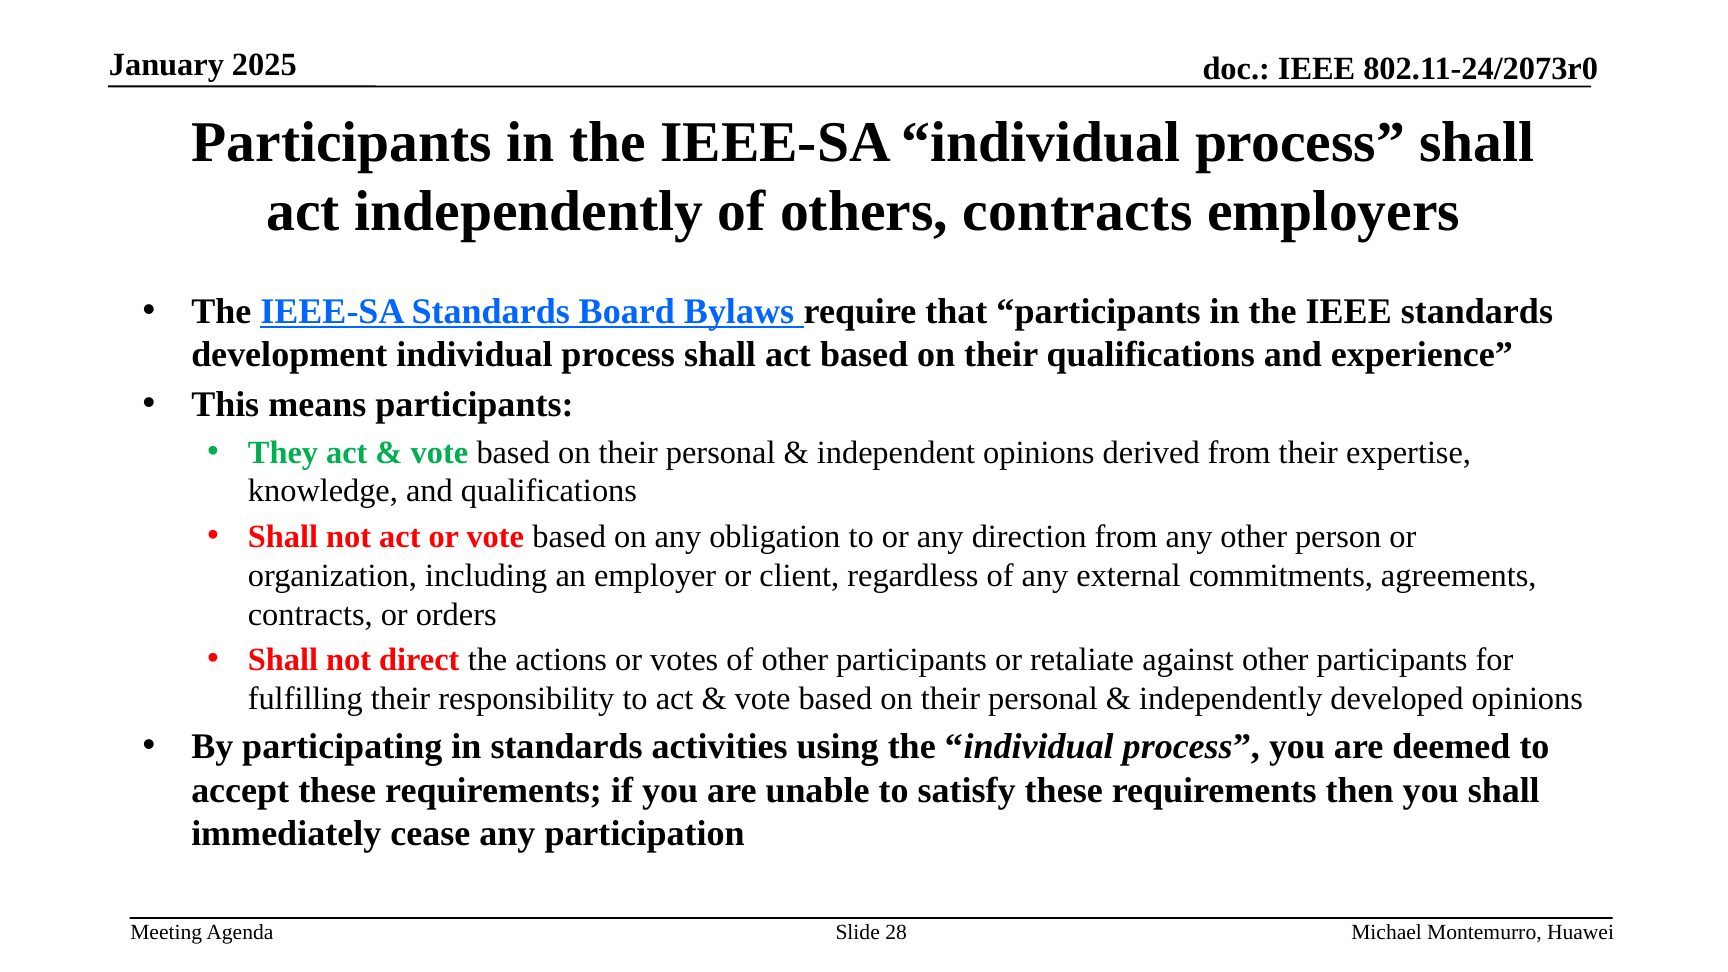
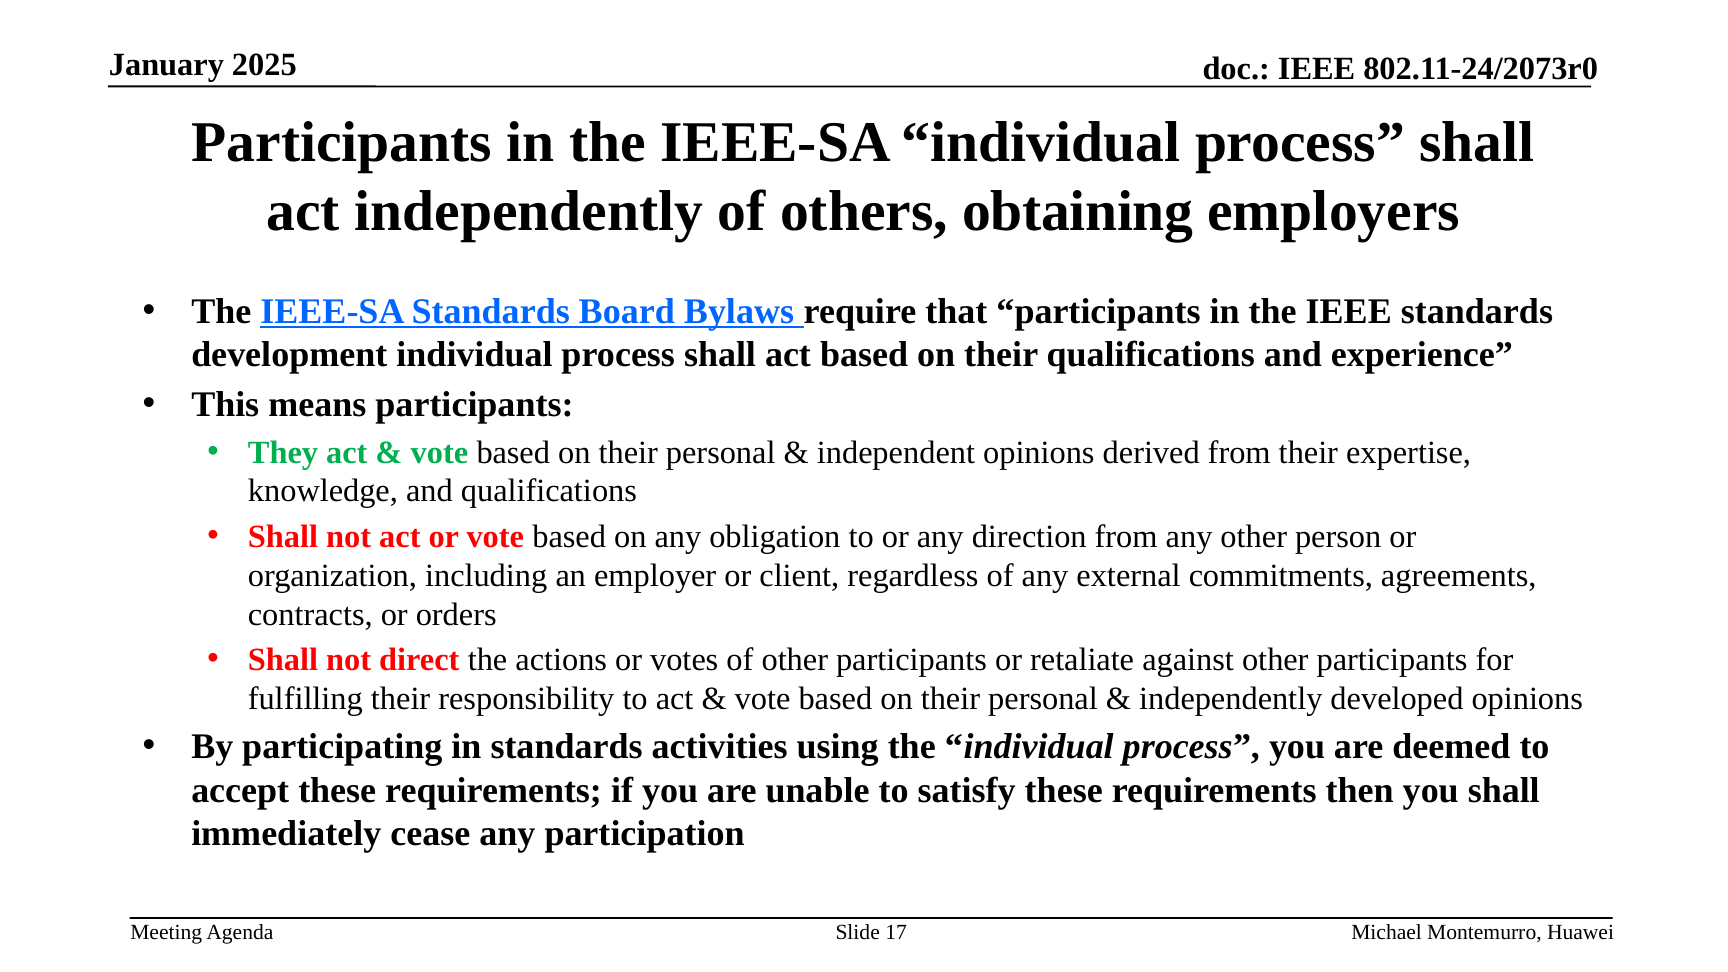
others contracts: contracts -> obtaining
28: 28 -> 17
